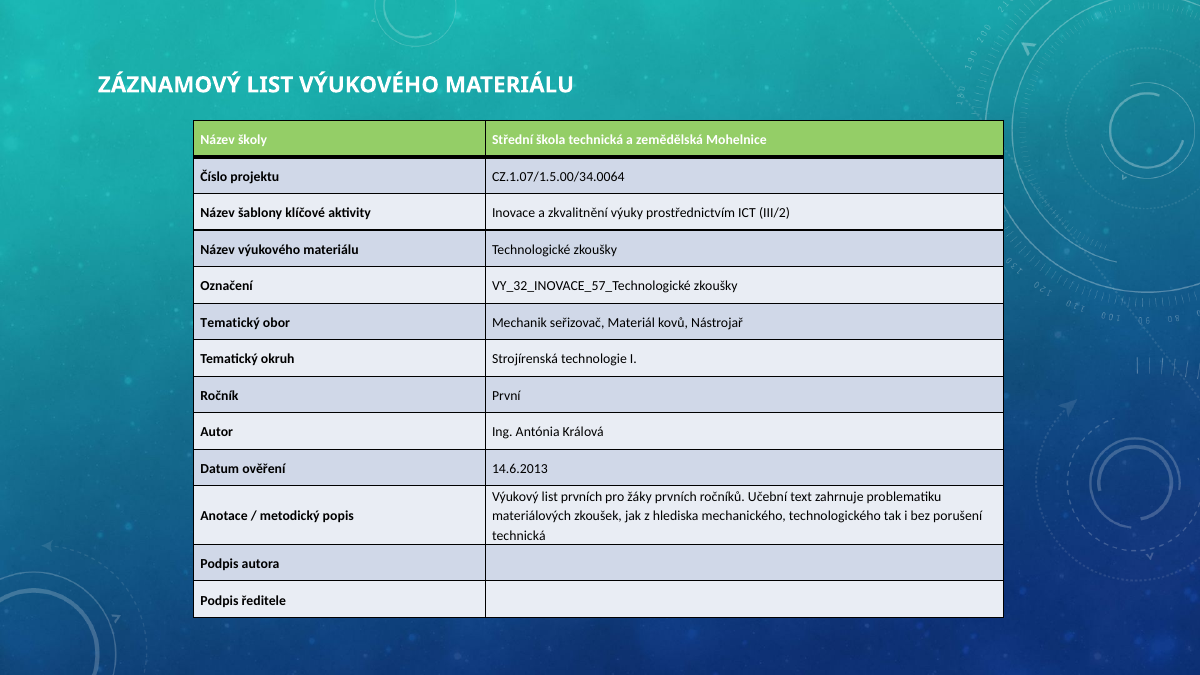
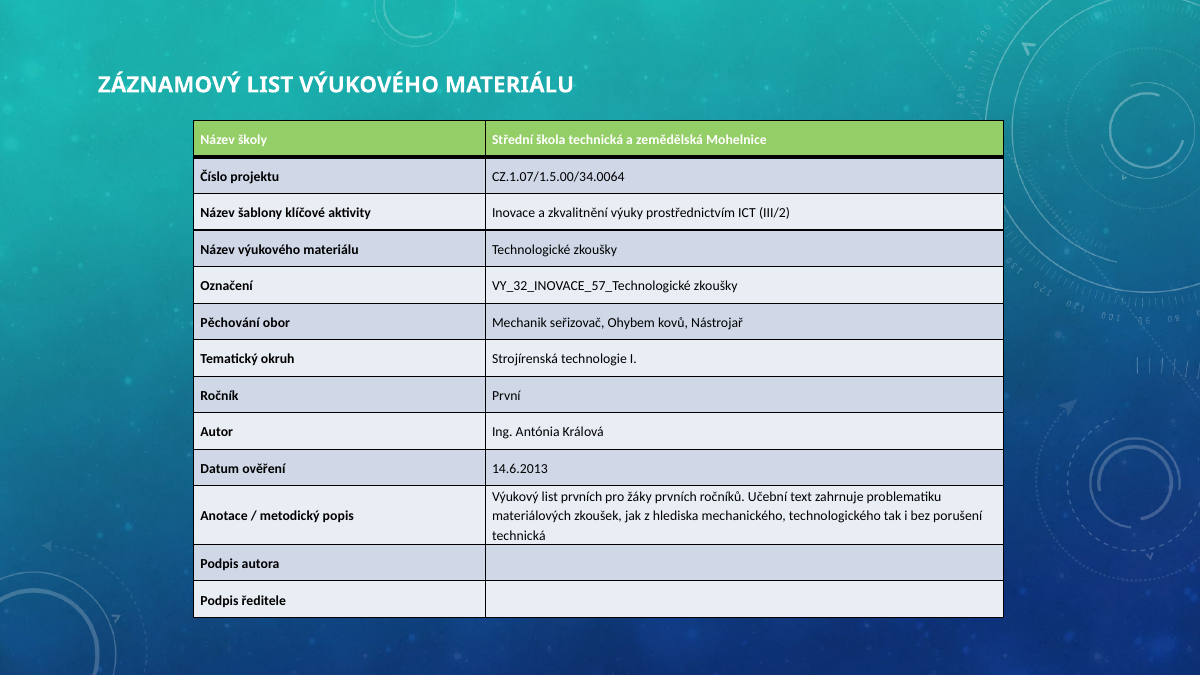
Tematický at (230, 323): Tematický -> Pěchování
Materiál: Materiál -> Ohybem
